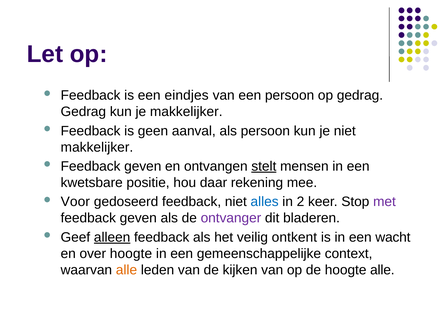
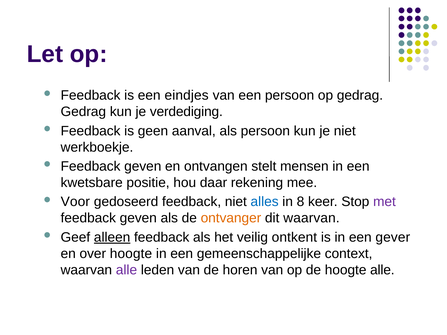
je makkelijker: makkelijker -> verdediging
makkelijker at (97, 147): makkelijker -> werkboekje
stelt underline: present -> none
2: 2 -> 8
ontvanger colour: purple -> orange
dit bladeren: bladeren -> waarvan
wacht: wacht -> gever
alle at (126, 270) colour: orange -> purple
kijken: kijken -> horen
